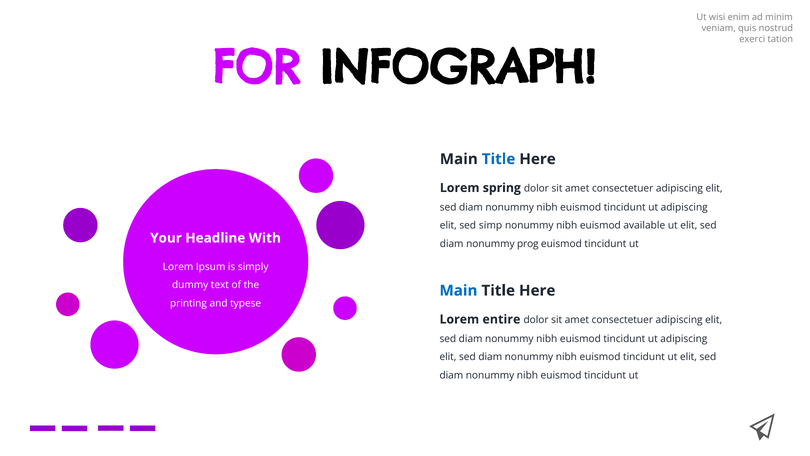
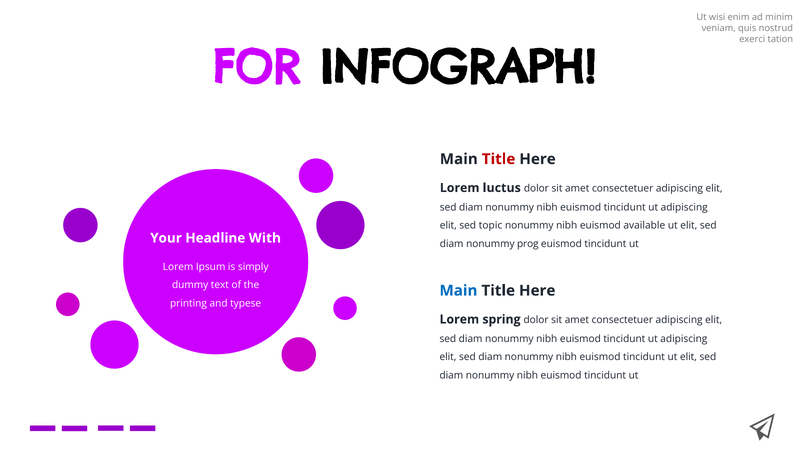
Title at (499, 159) colour: blue -> red
spring: spring -> luctus
simp: simp -> topic
entire: entire -> spring
